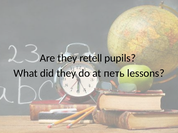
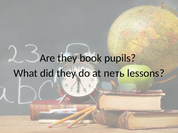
retell: retell -> book
